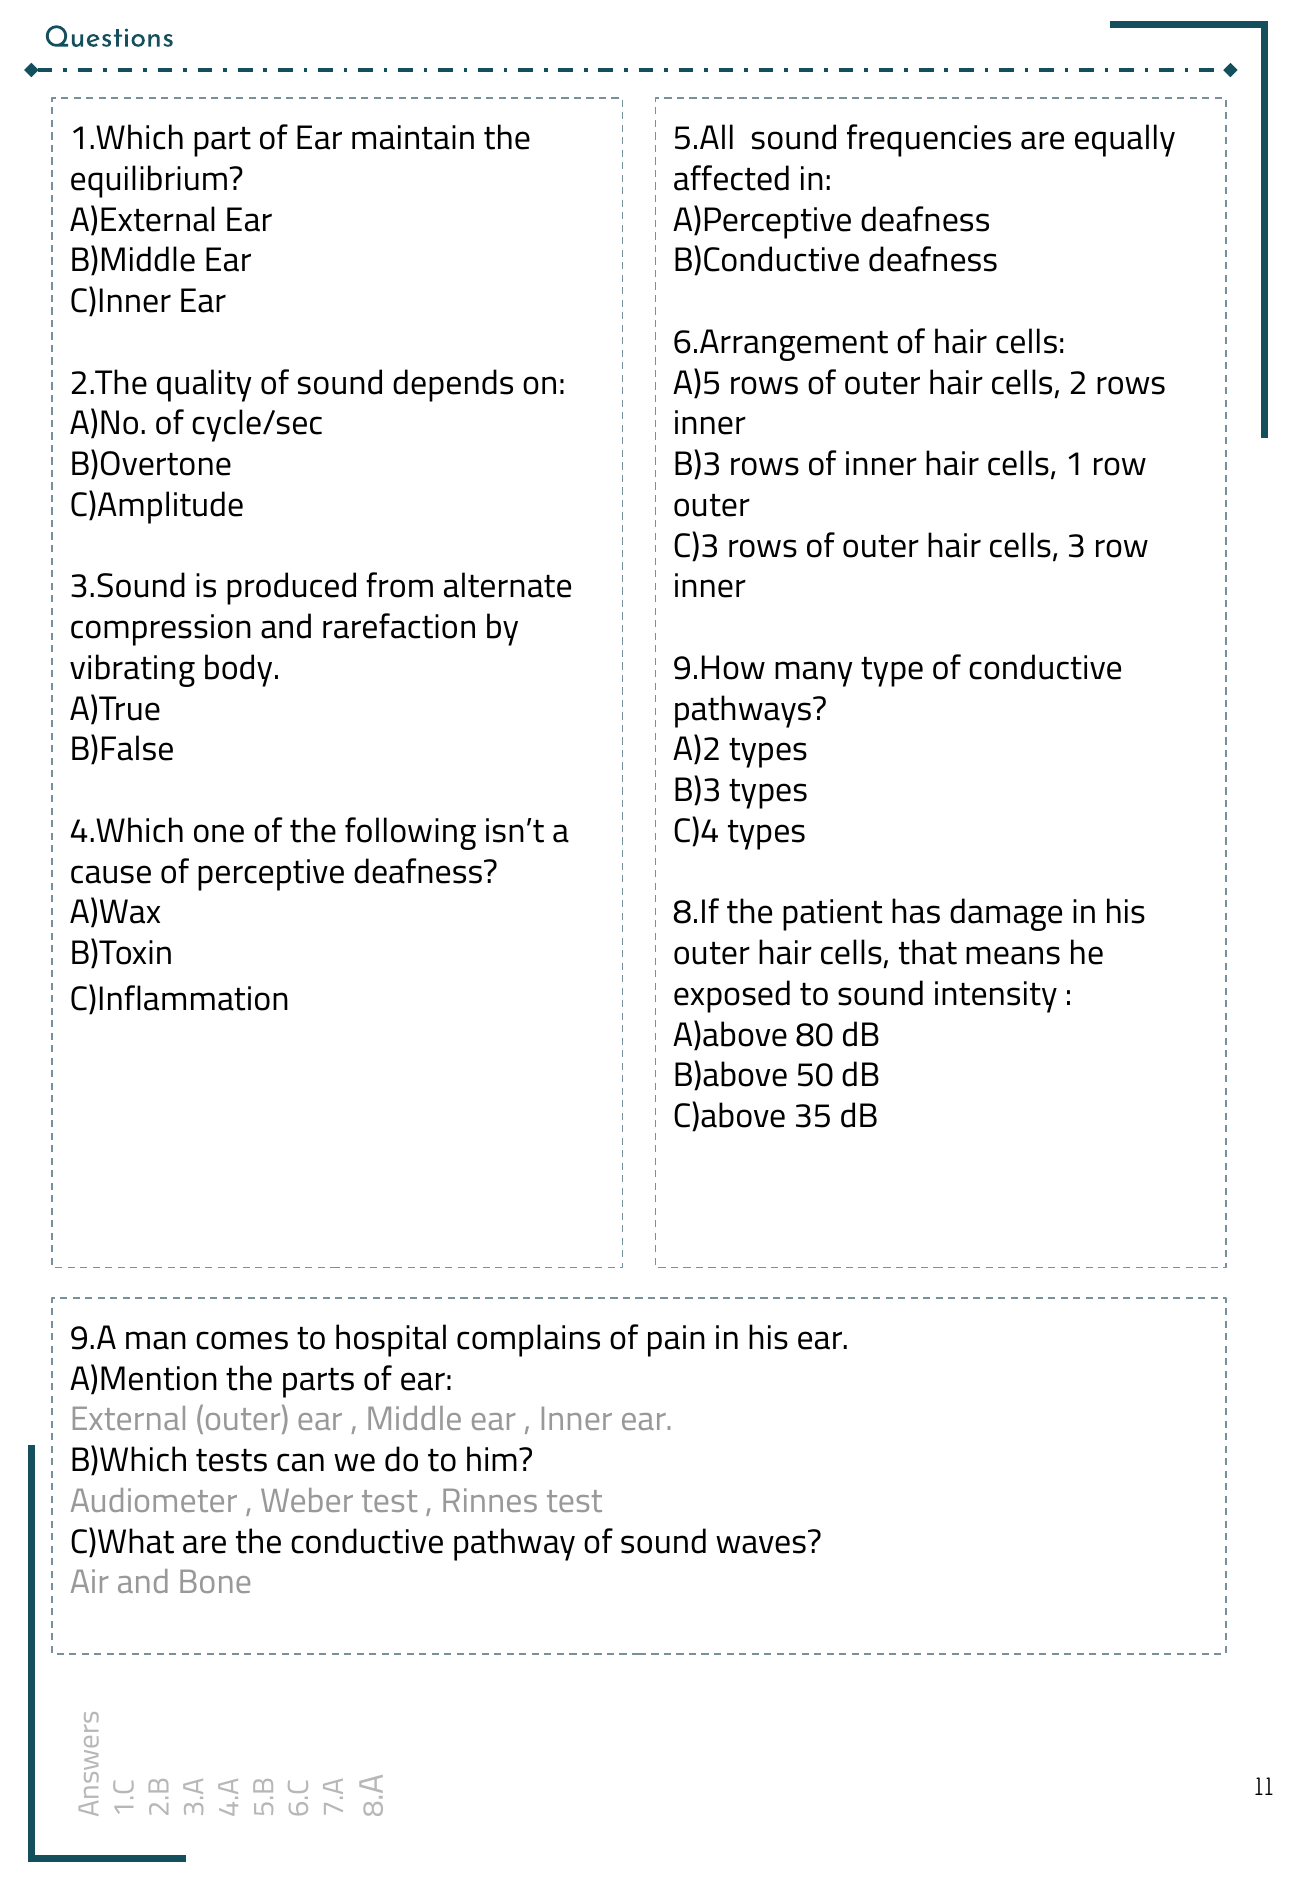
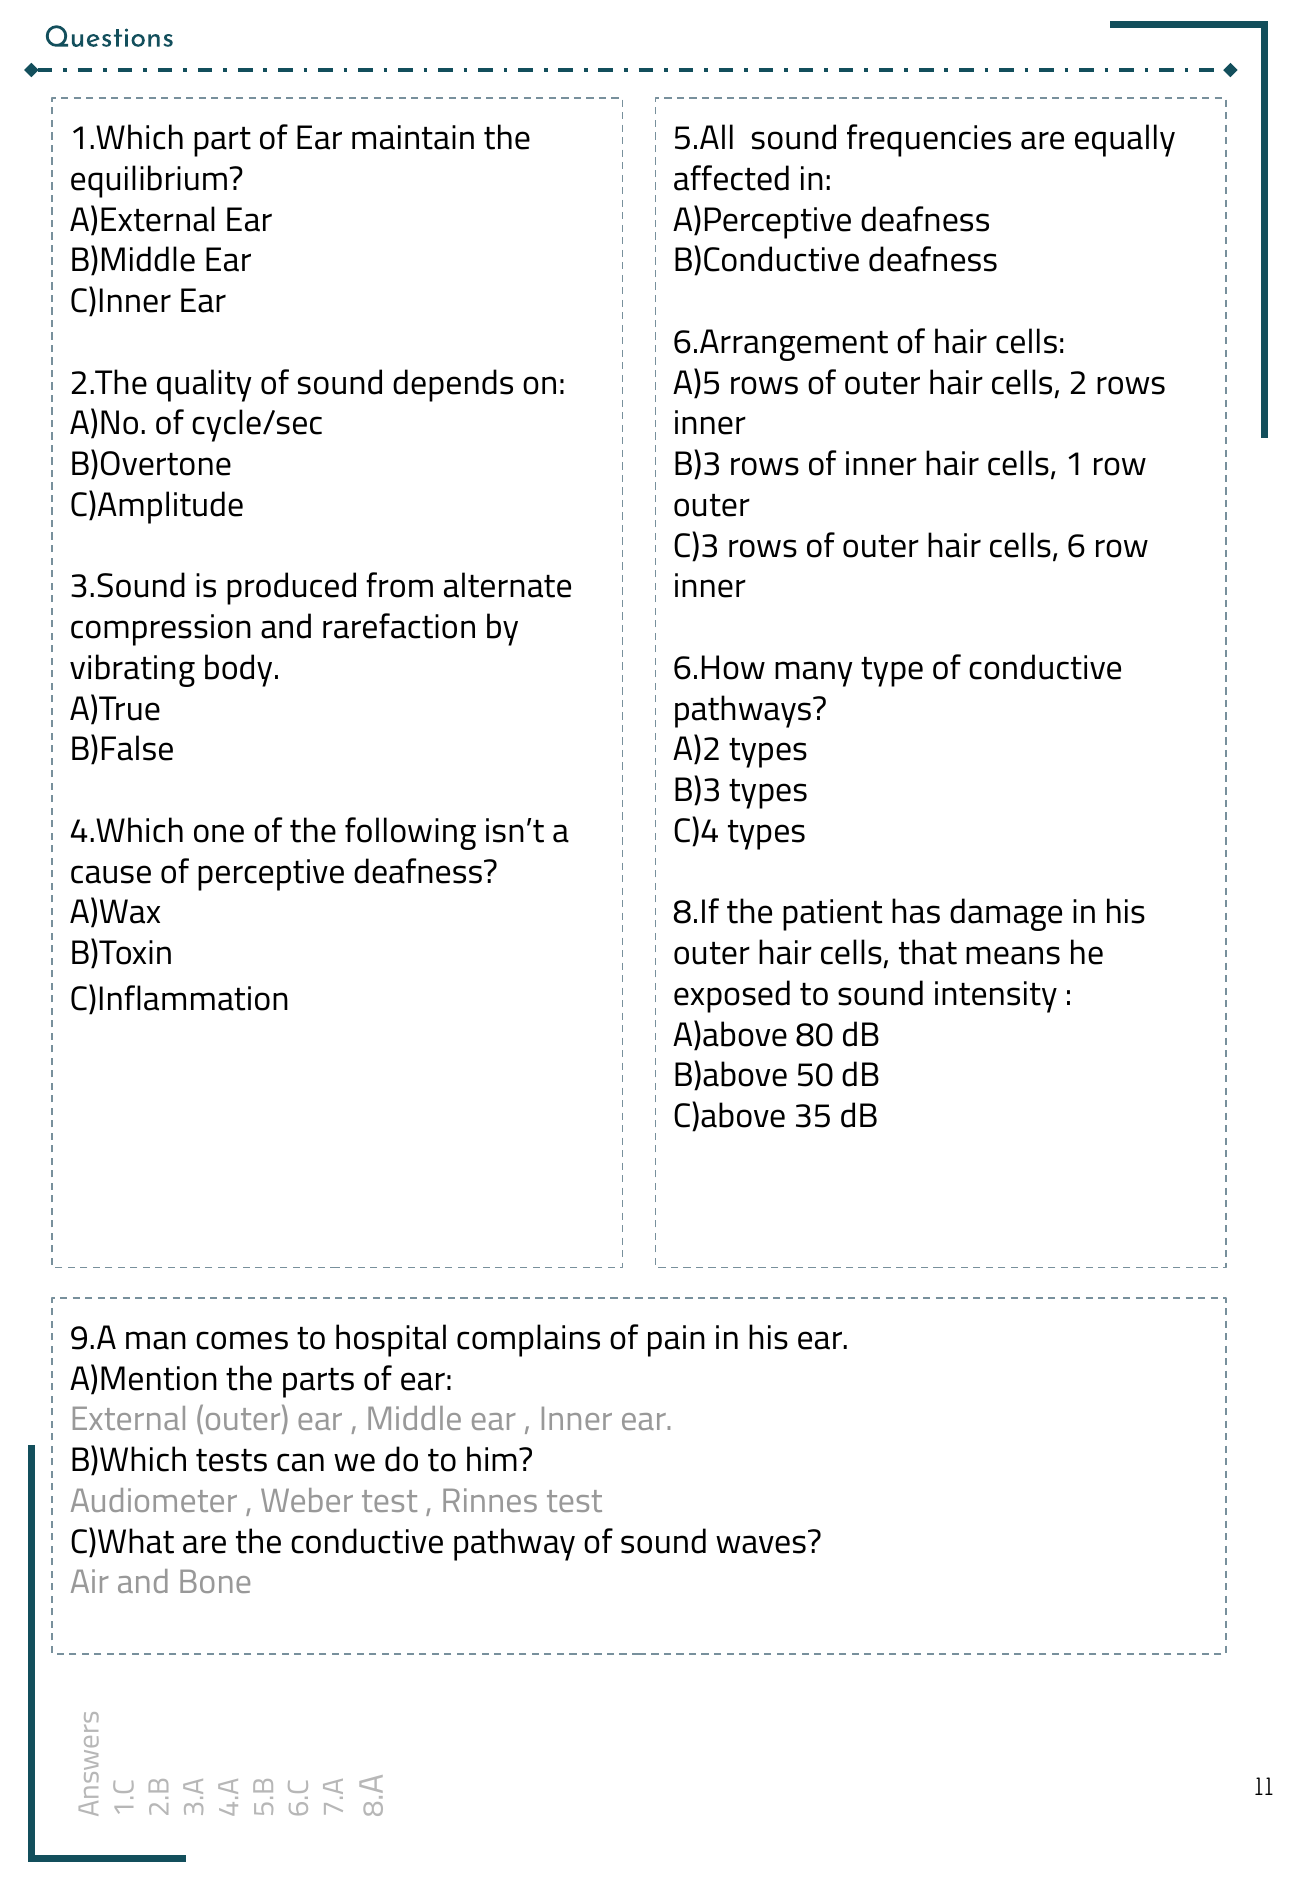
cells 3: 3 -> 6
9.How: 9.How -> 6.How
